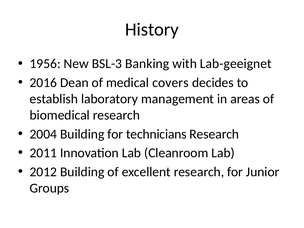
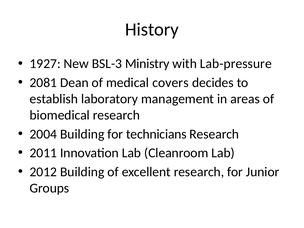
1956: 1956 -> 1927
Banking: Banking -> Ministry
Lab-geeignet: Lab-geeignet -> Lab-pressure
2016: 2016 -> 2081
